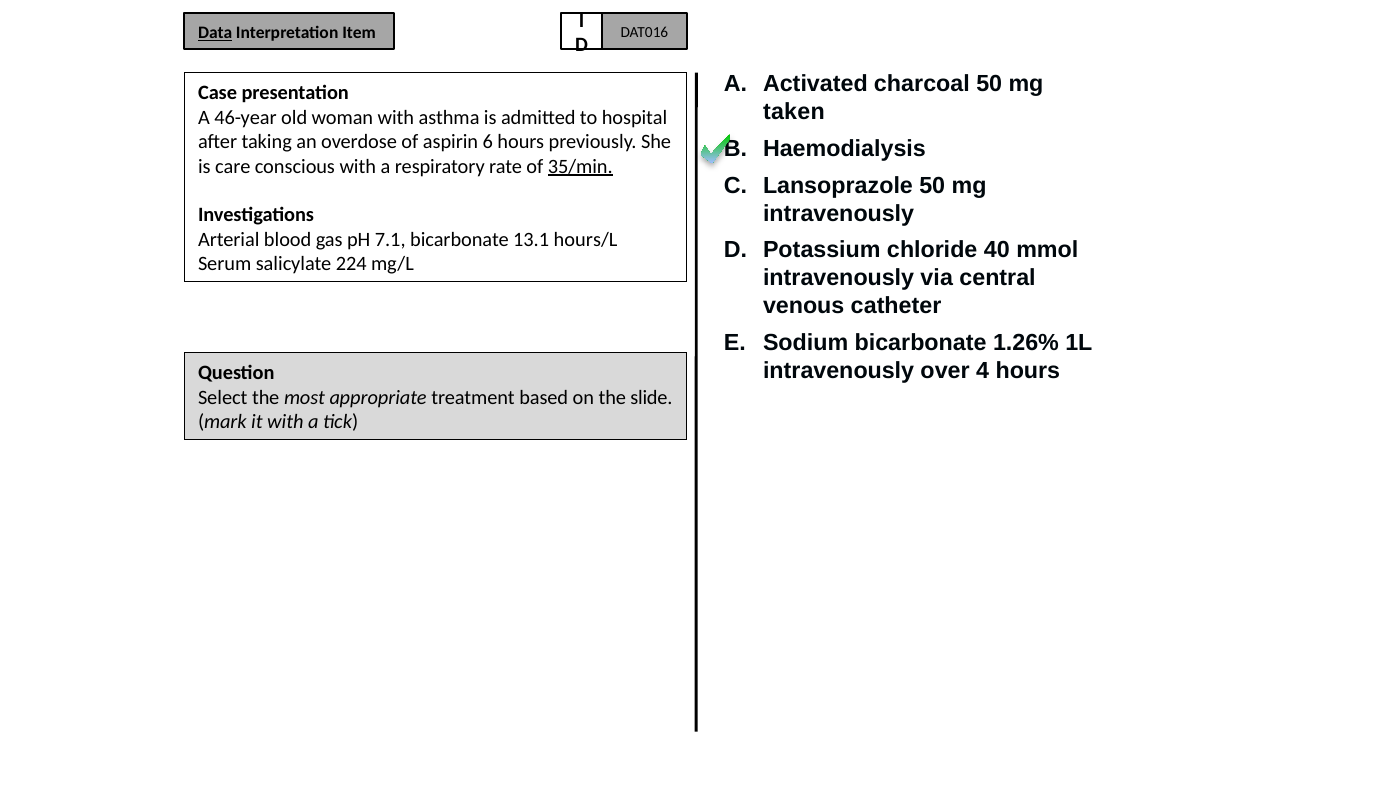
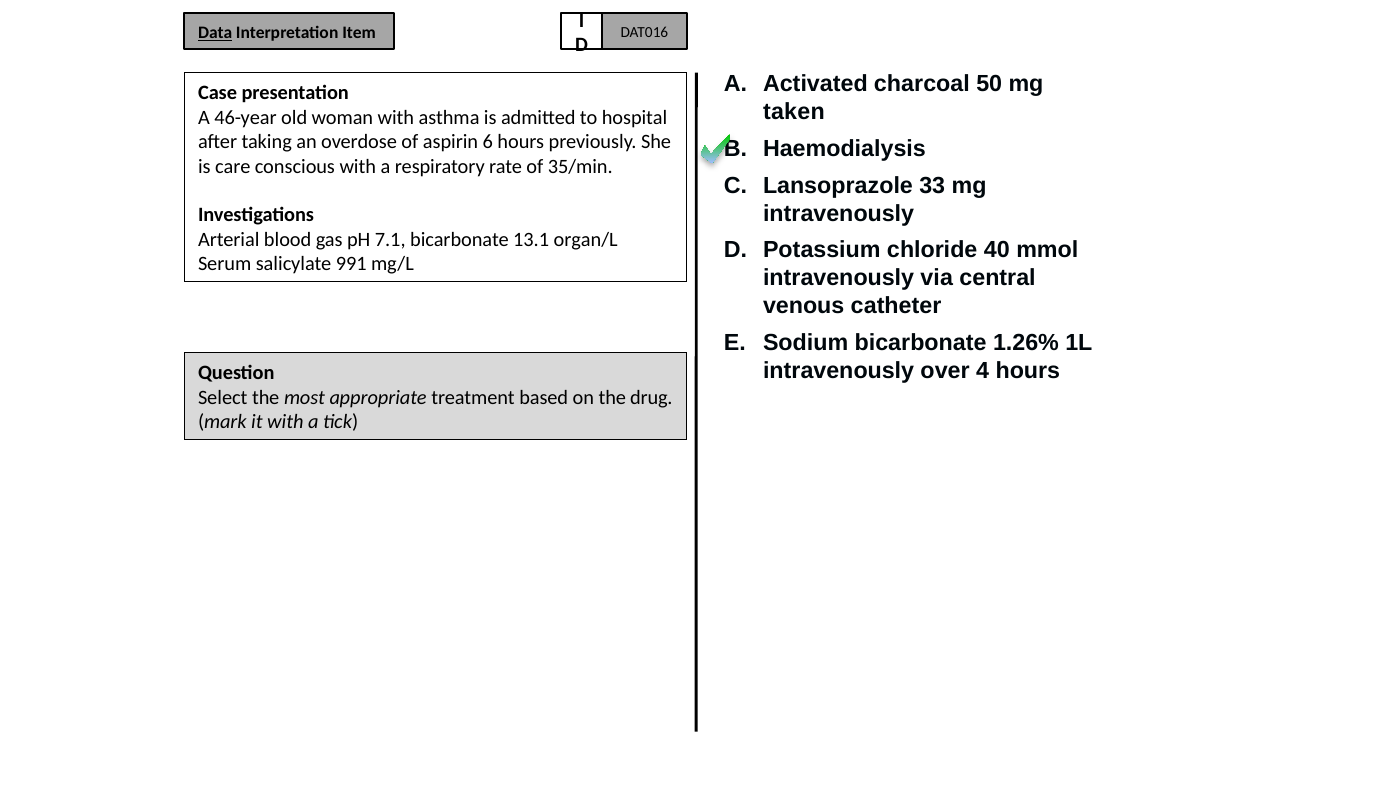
35/min underline: present -> none
Lansoprazole 50: 50 -> 33
hours/L: hours/L -> organ/L
224: 224 -> 991
slide: slide -> drug
